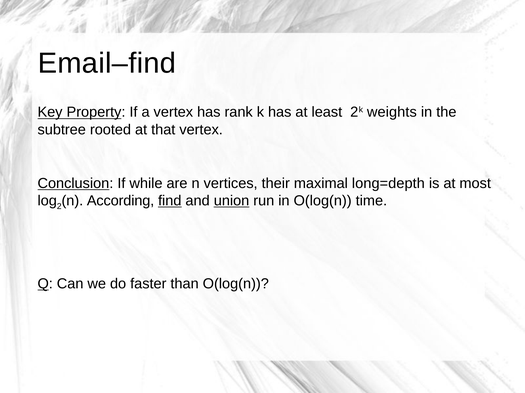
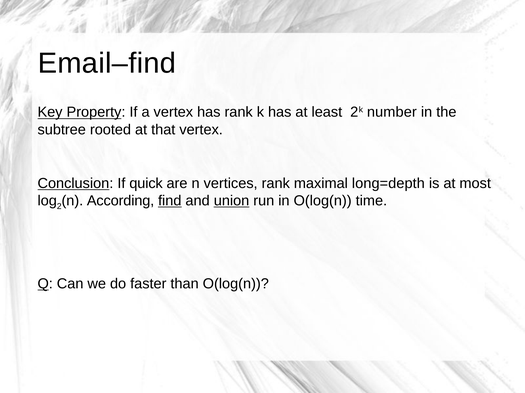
weights: weights -> number
while: while -> quick
vertices their: their -> rank
